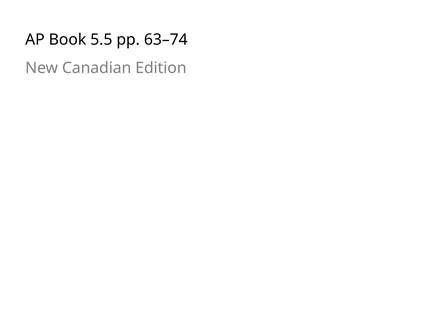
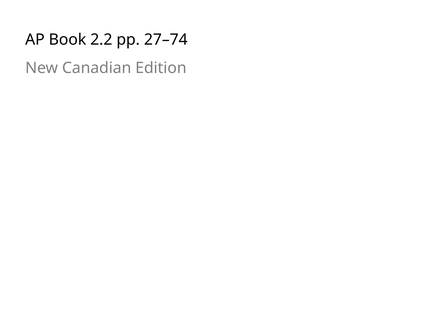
5.5: 5.5 -> 2.2
63–74: 63–74 -> 27–74
